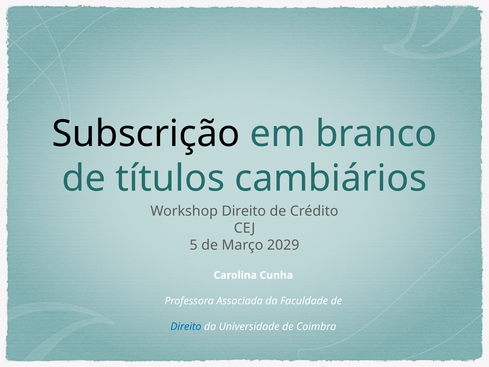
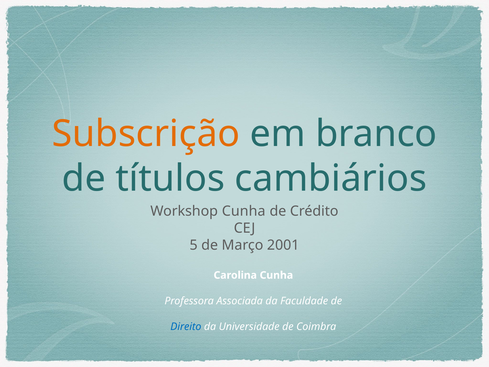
Subscrição colour: black -> orange
Workshop Direito: Direito -> Cunha
2029: 2029 -> 2001
